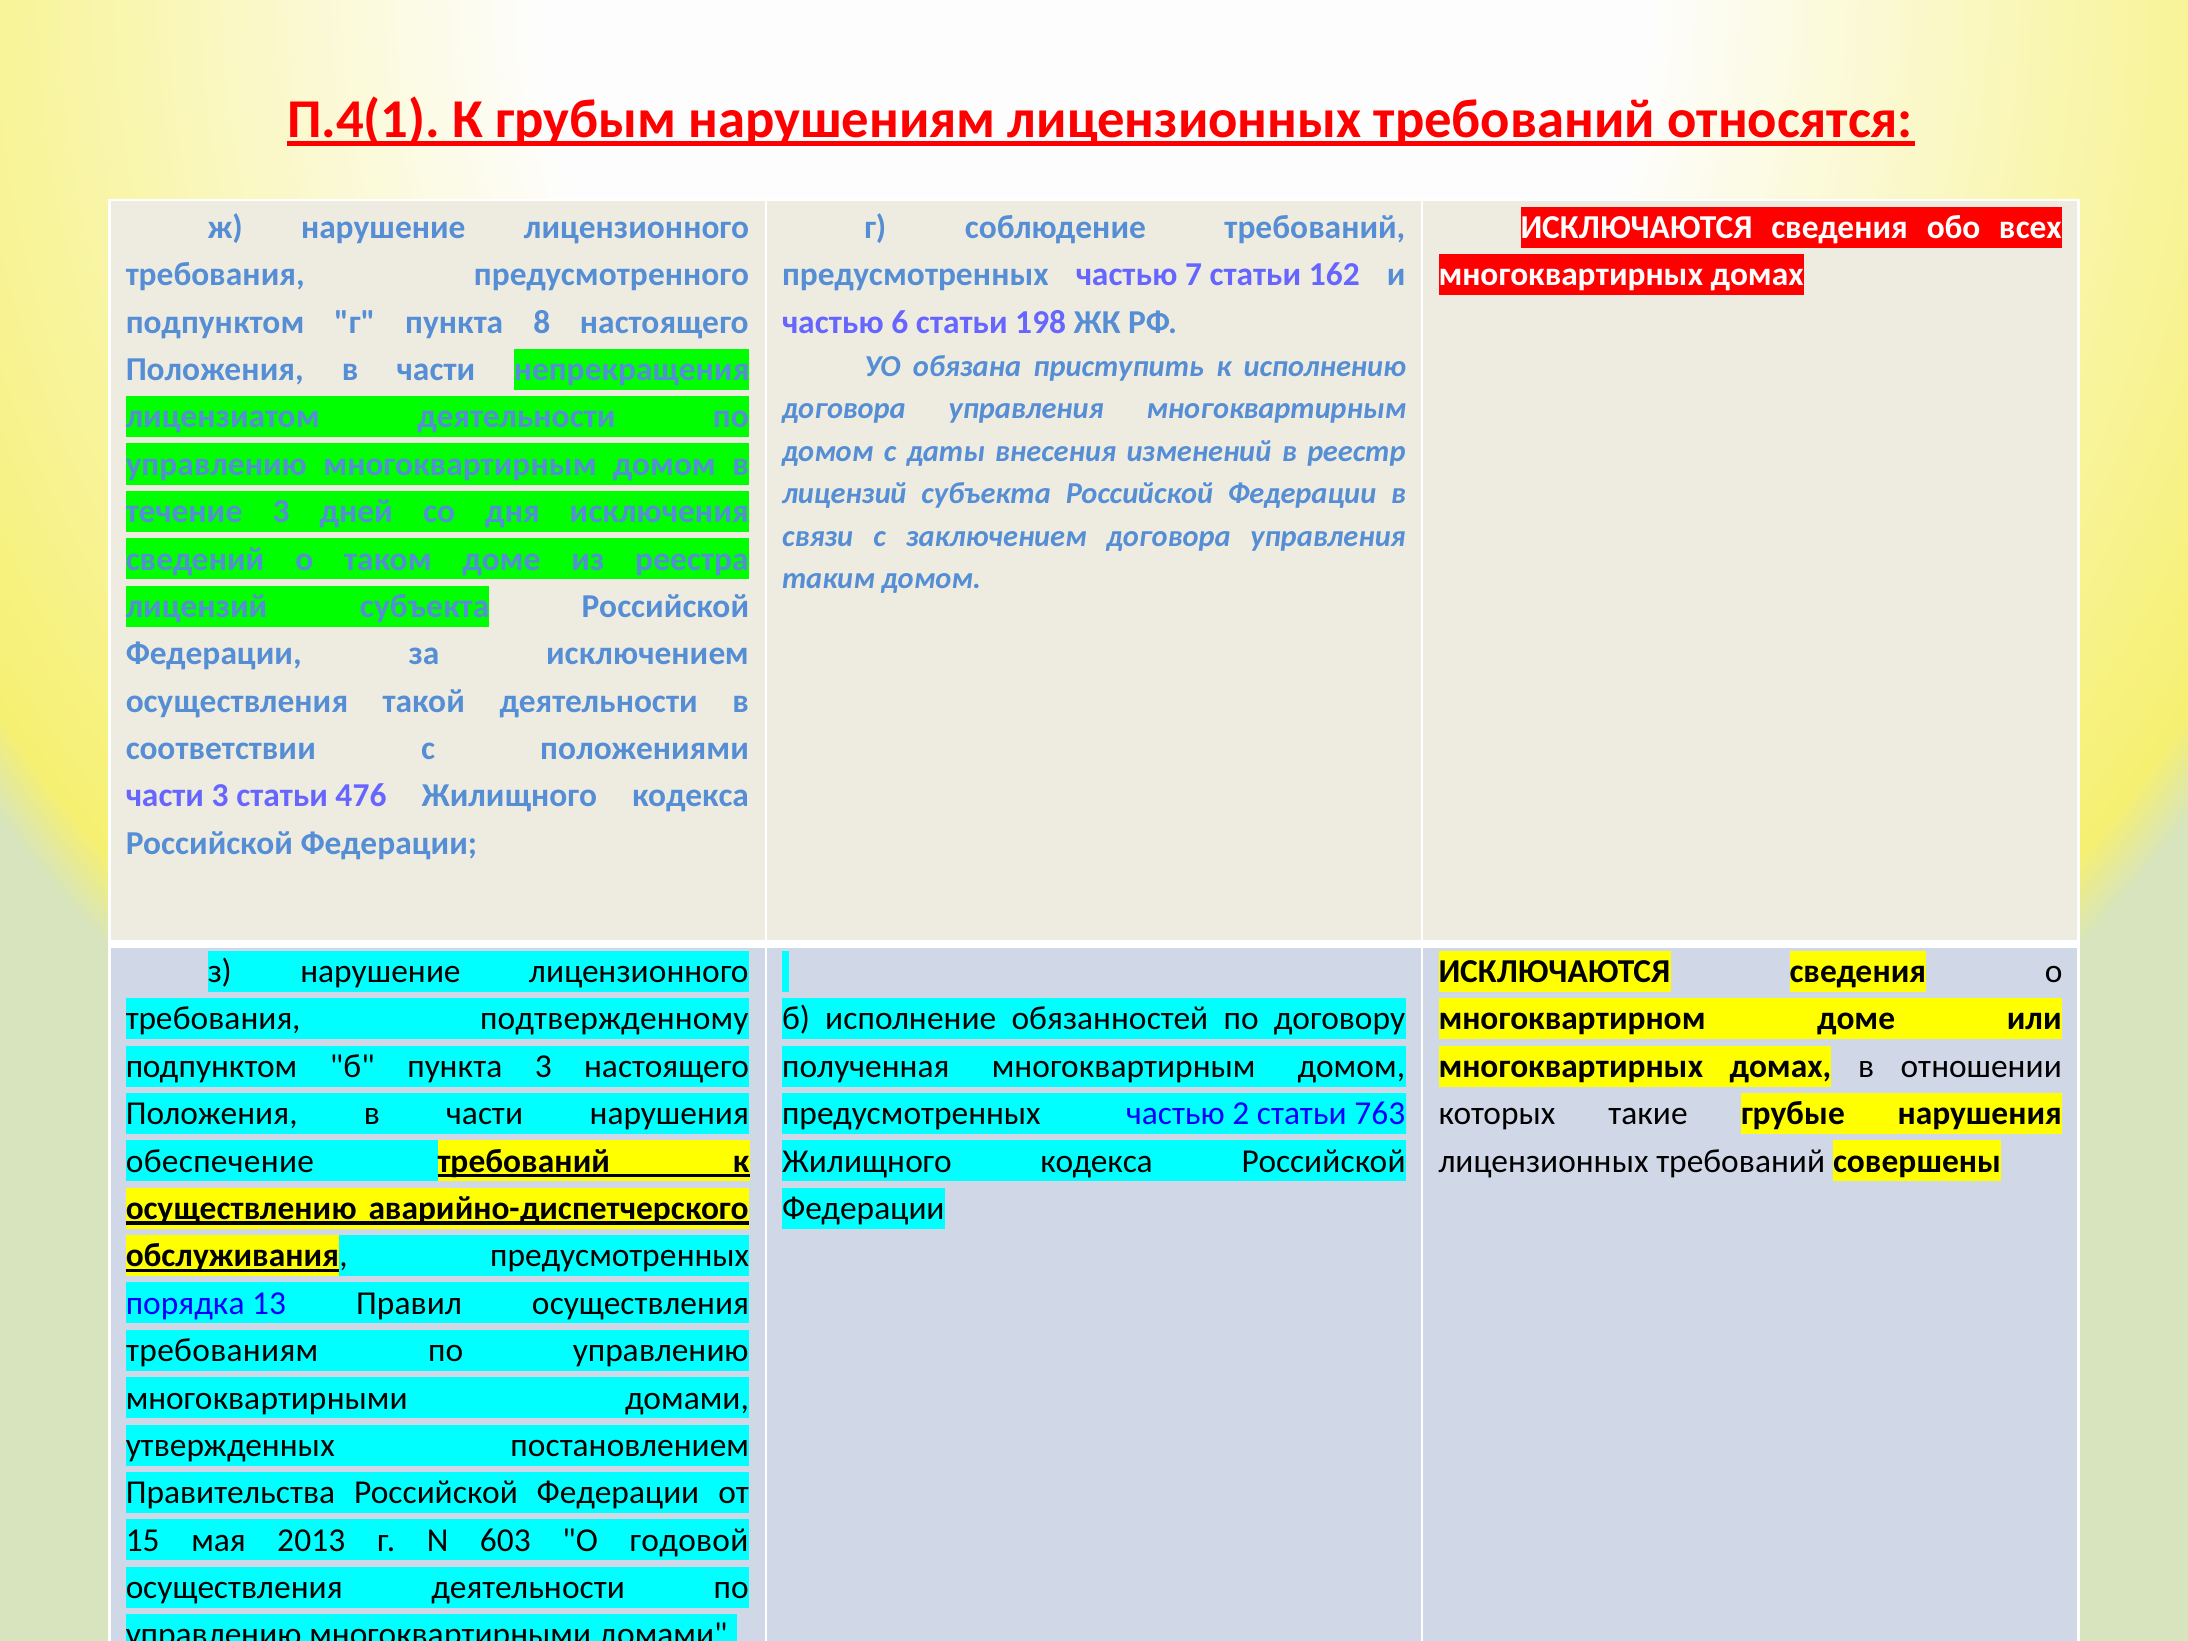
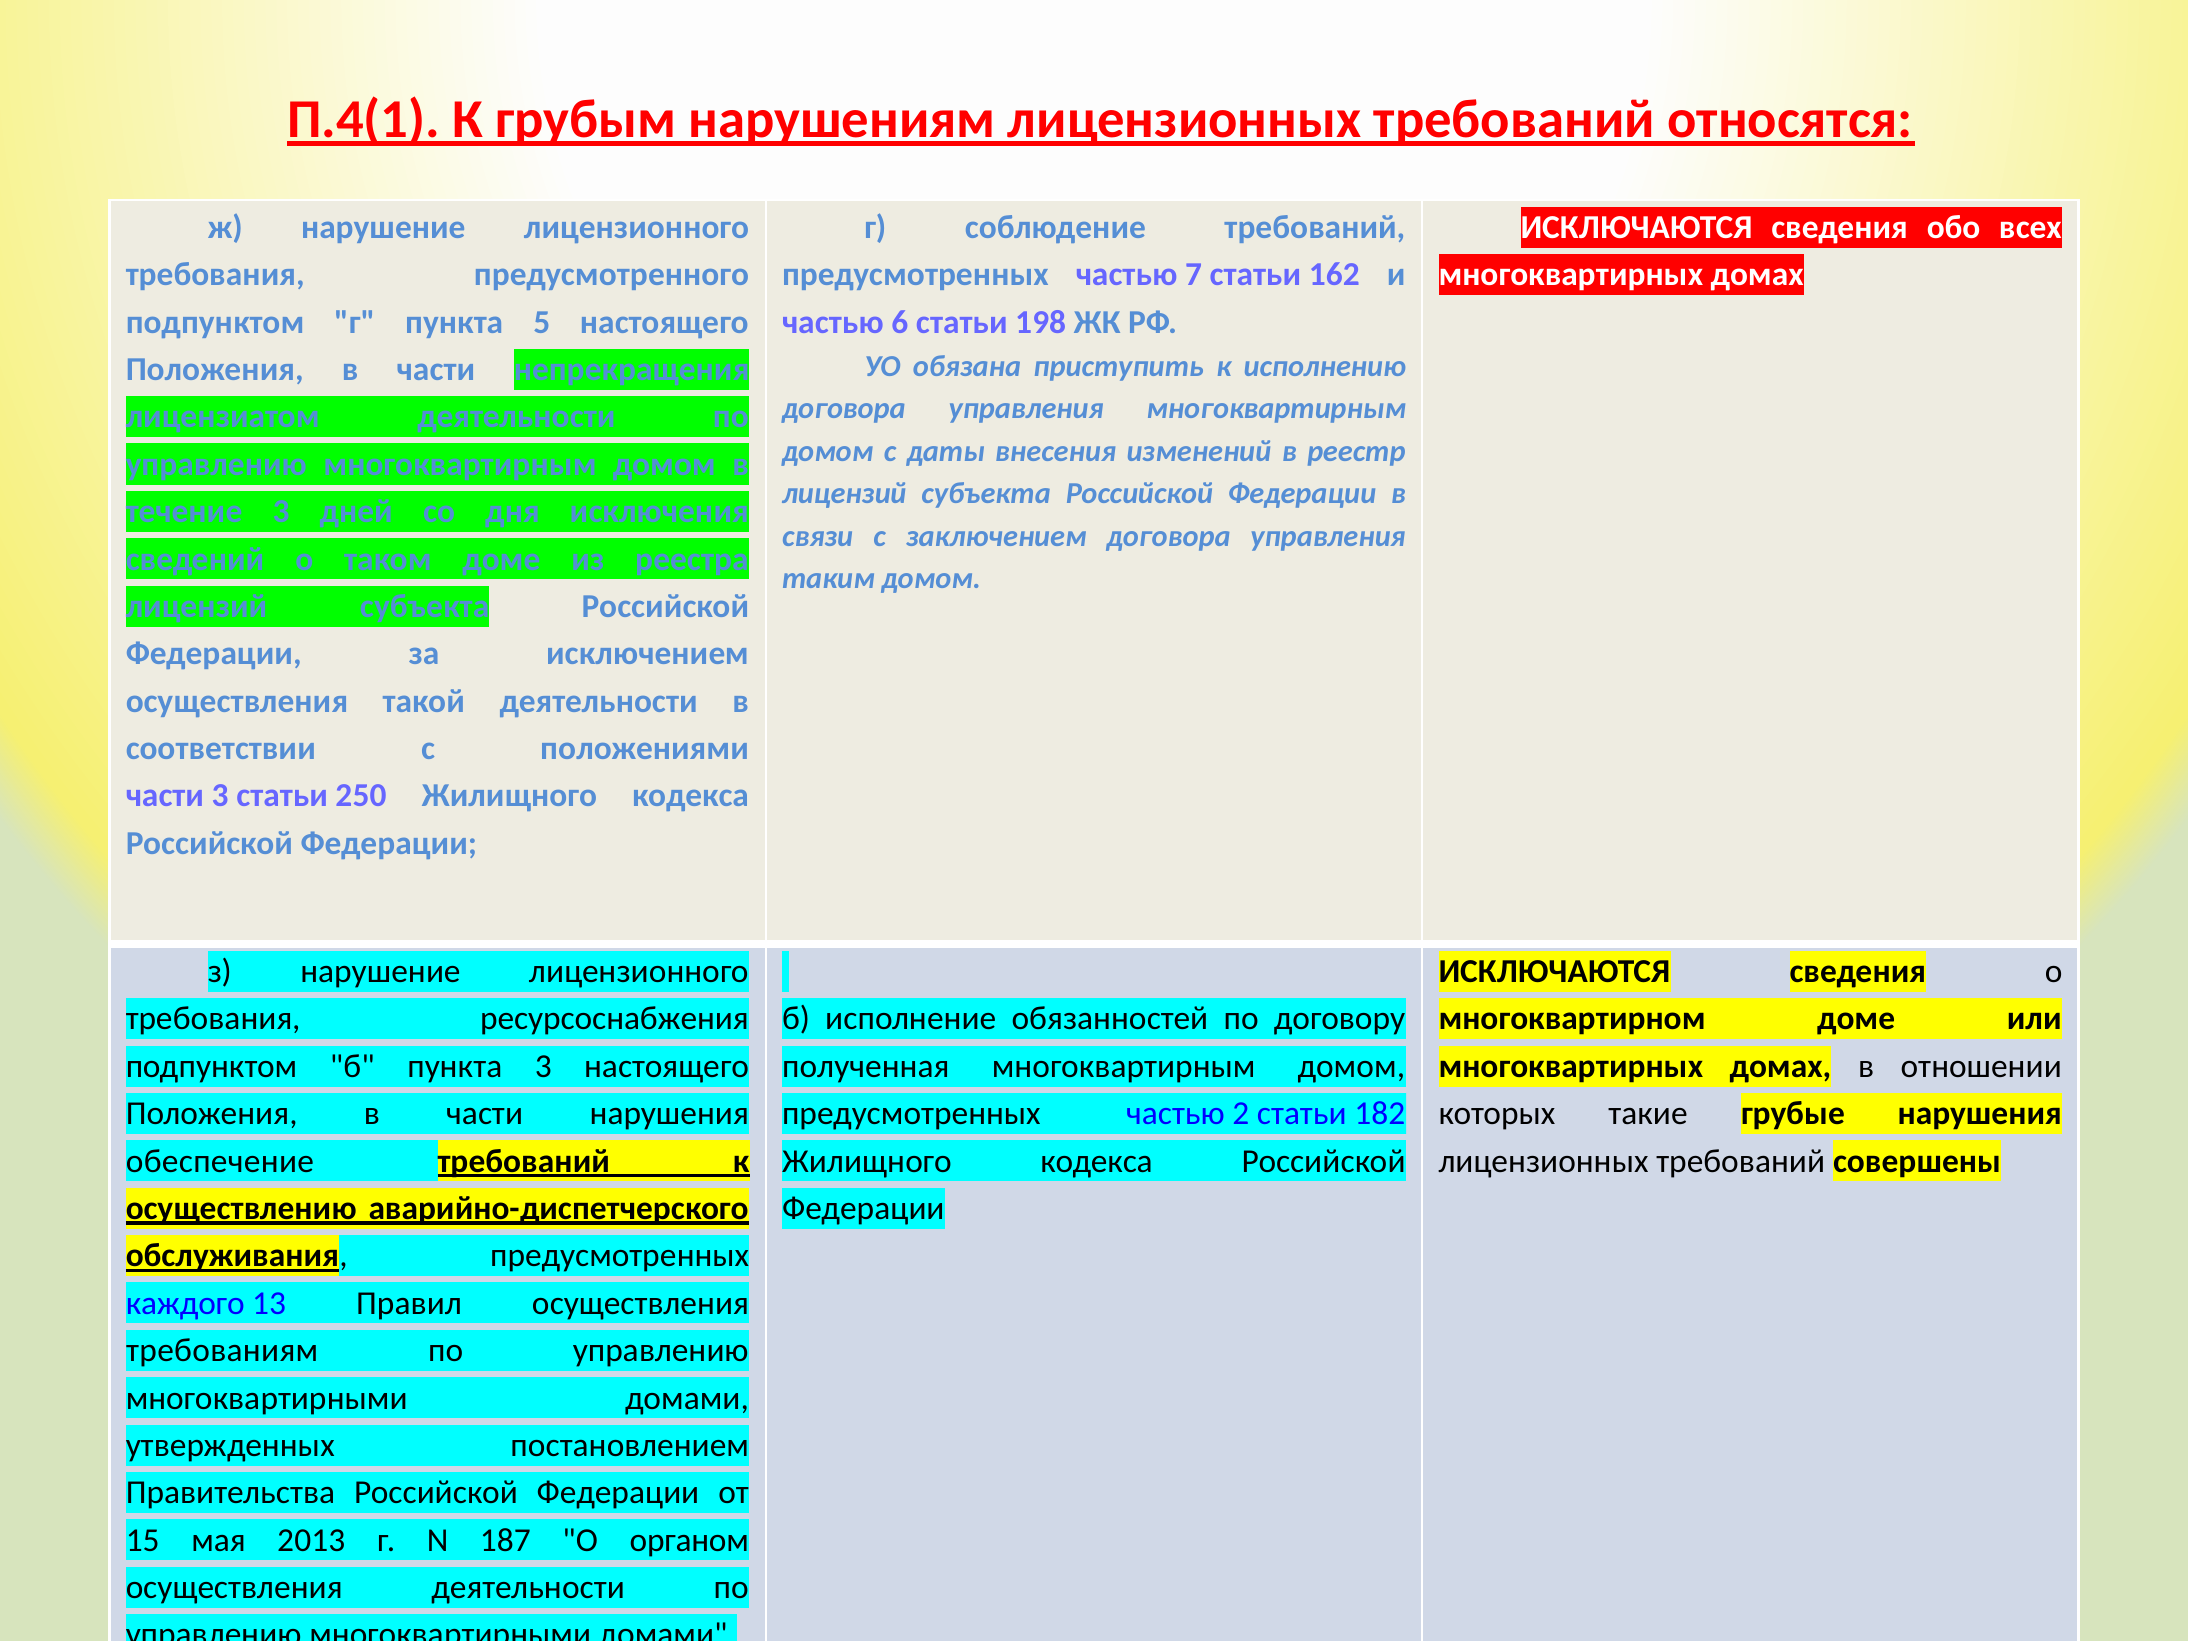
8: 8 -> 5
476: 476 -> 250
подтвержденному: подтвержденному -> ресурсоснабжения
763: 763 -> 182
порядка: порядка -> каждого
603: 603 -> 187
годовой: годовой -> органом
